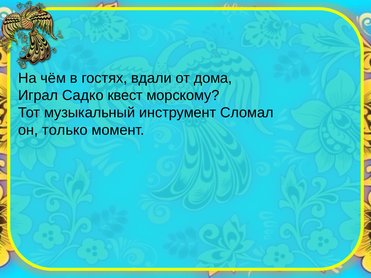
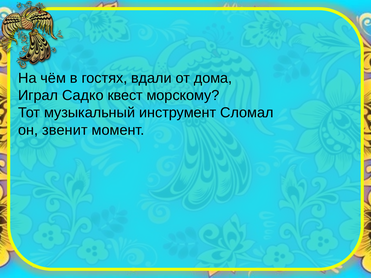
только: только -> звенит
